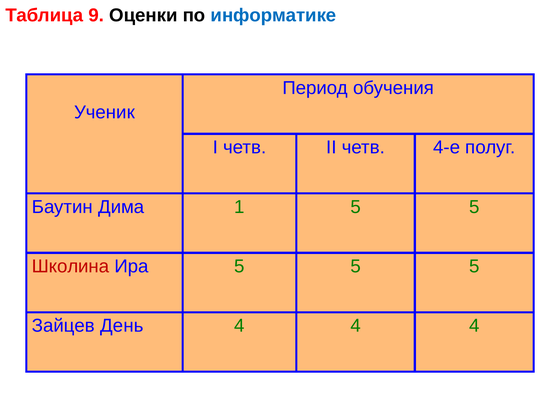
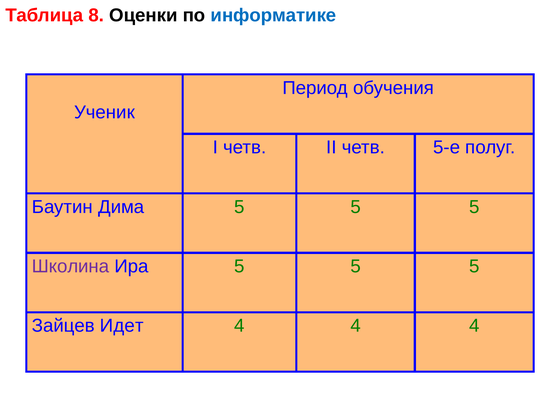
9: 9 -> 8
4-е: 4-е -> 5-е
Дима 1: 1 -> 5
Школина colour: red -> purple
День: День -> Идет
